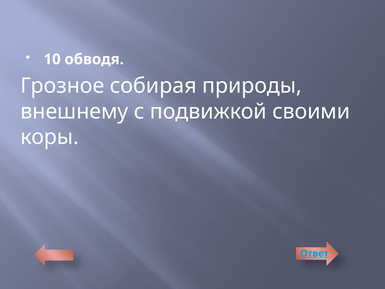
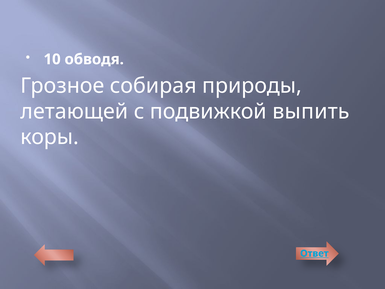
внешнему: внешнему -> летающей
своими: своими -> выпить
